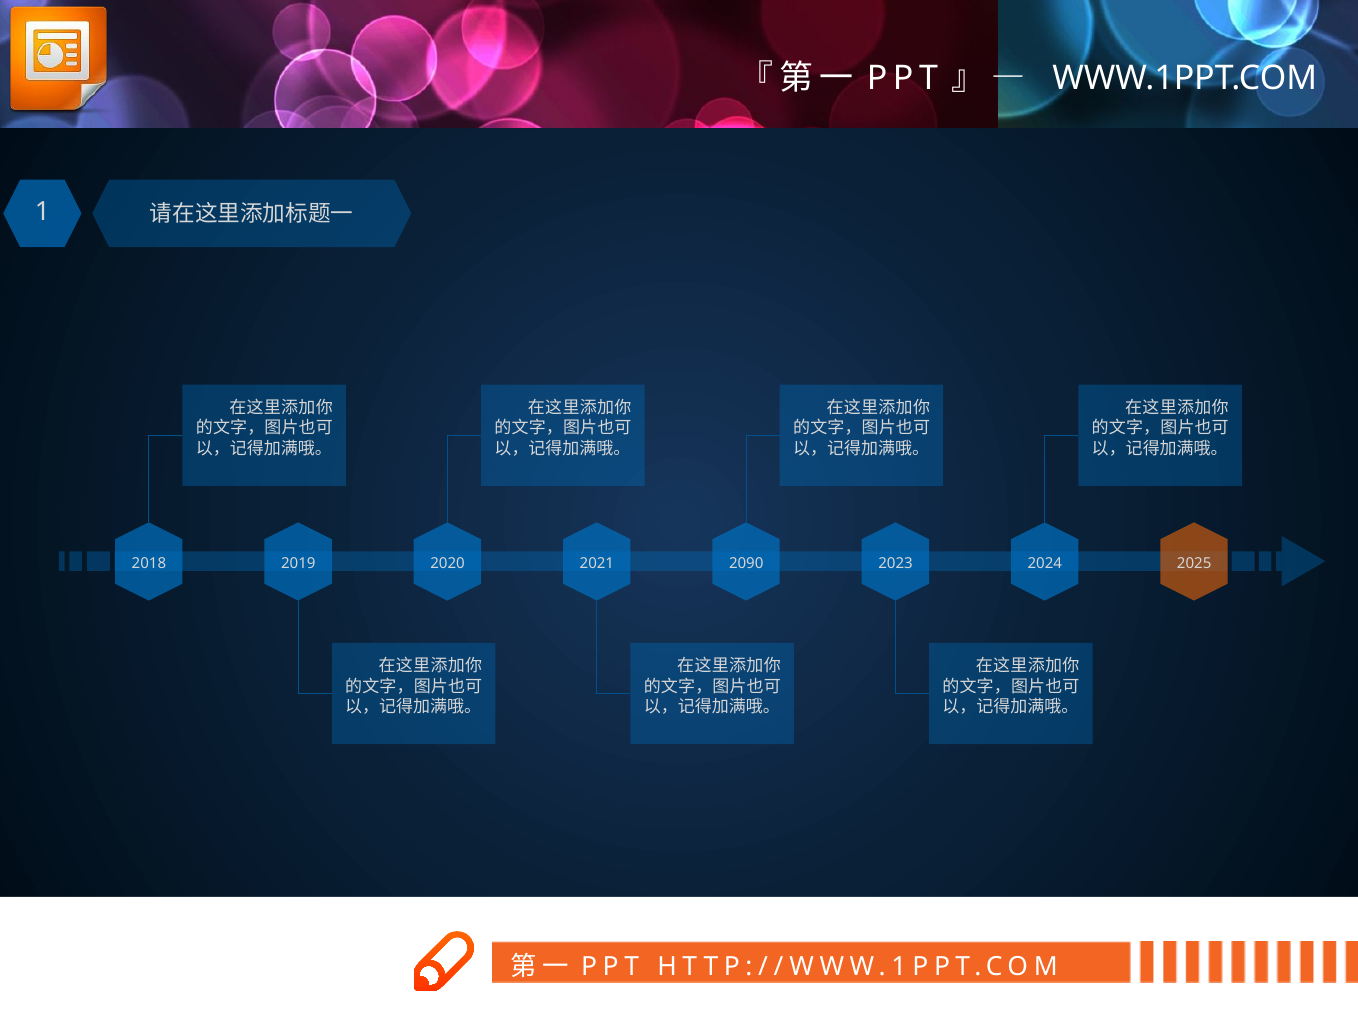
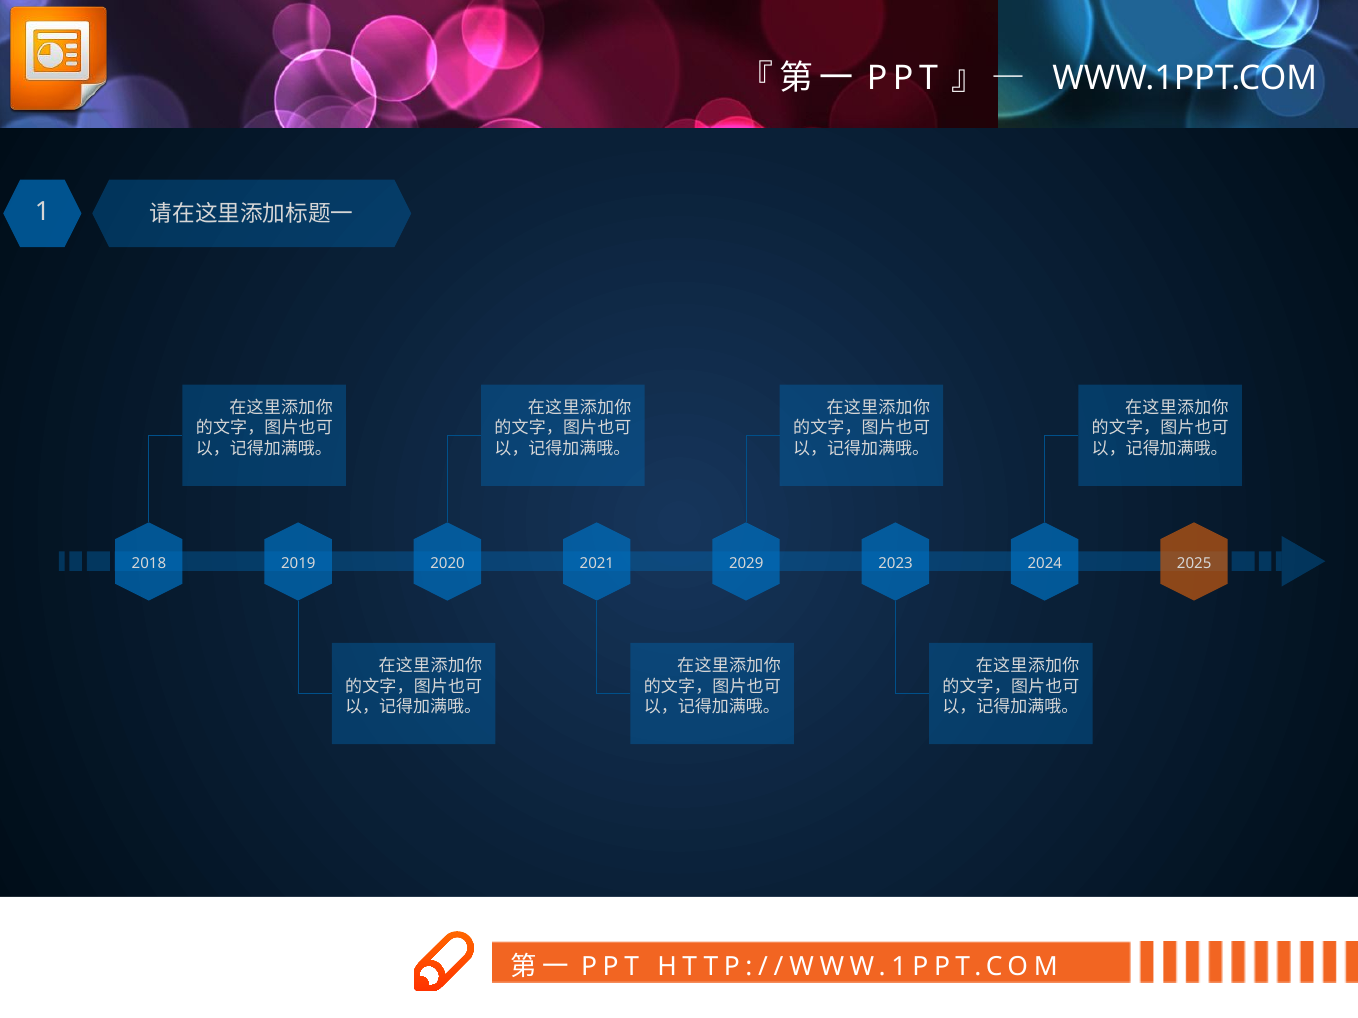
2090: 2090 -> 2029
